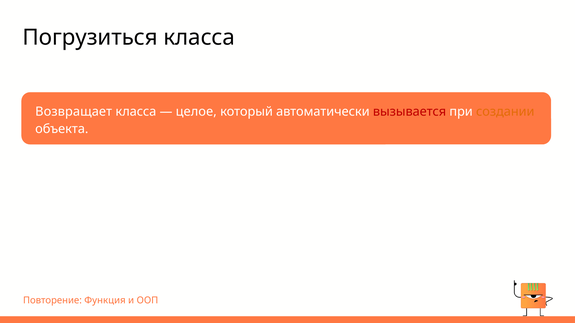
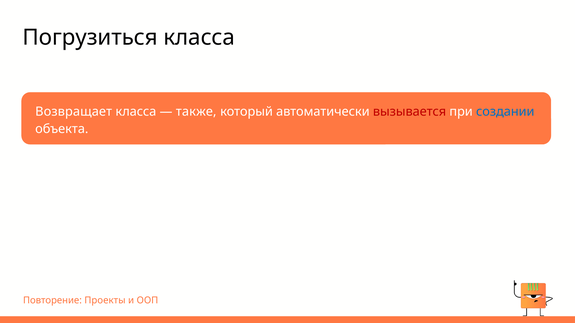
целое: целое -> также
создании colour: orange -> blue
Функция: Функция -> Проекты
